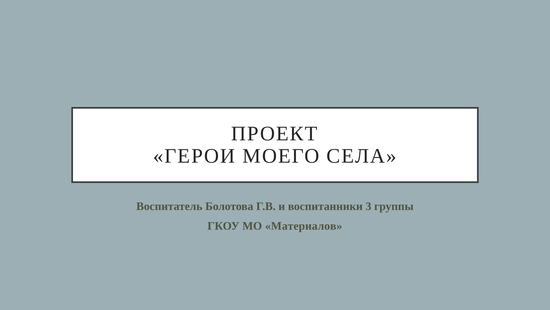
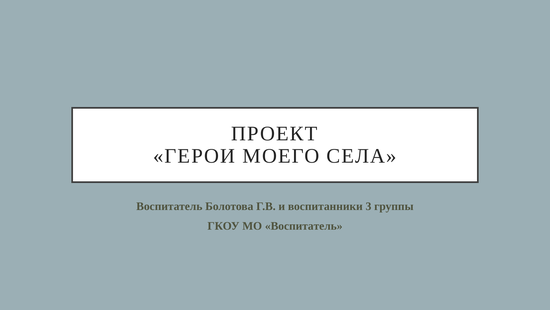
МО Материалов: Материалов -> Воспитатель
